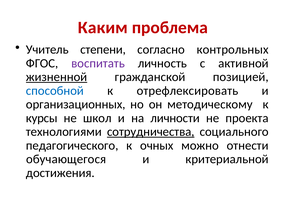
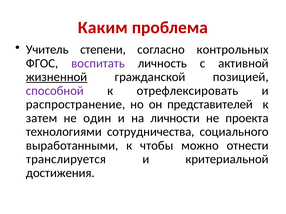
способной colour: blue -> purple
организационных: организационных -> распространение
методическому: методическому -> представителей
курсы: курсы -> затем
школ: школ -> один
сотрудничества underline: present -> none
педагогического: педагогического -> выработанными
очных: очных -> чтобы
обучающегося: обучающегося -> транслируется
